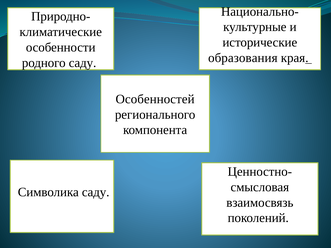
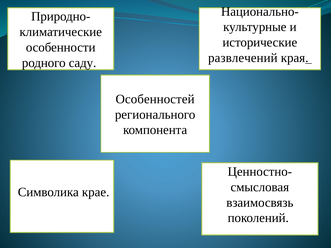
образования: образования -> развлечений
Символика саду: саду -> крае
